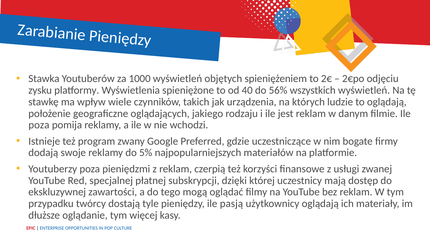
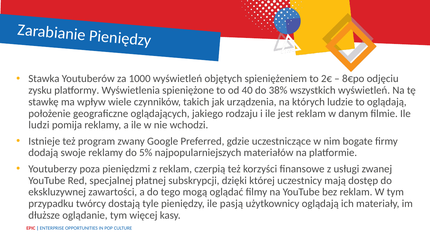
2€po: 2€po -> 8€po
56%: 56% -> 38%
poza at (39, 125): poza -> ludzi
